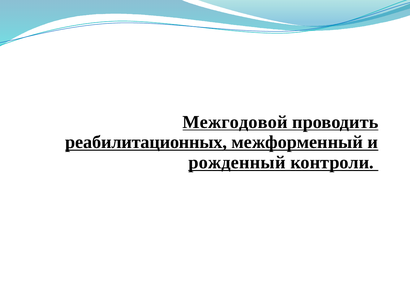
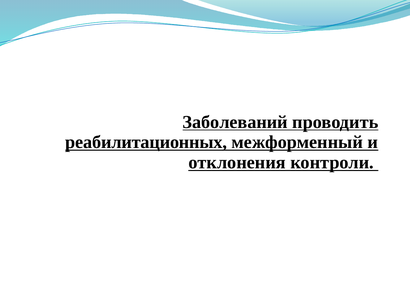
Межгодовой: Межгодовой -> Заболеваний
рожденный: рожденный -> отклонения
